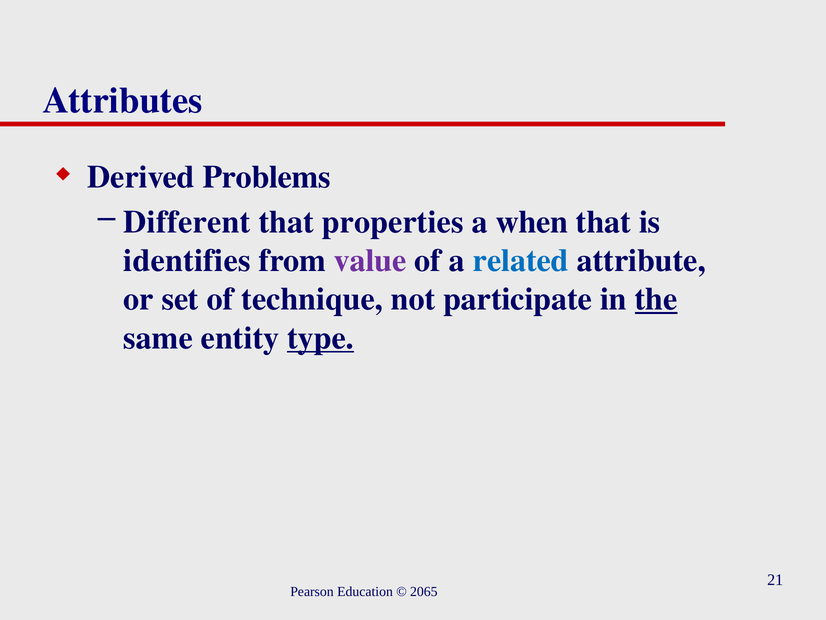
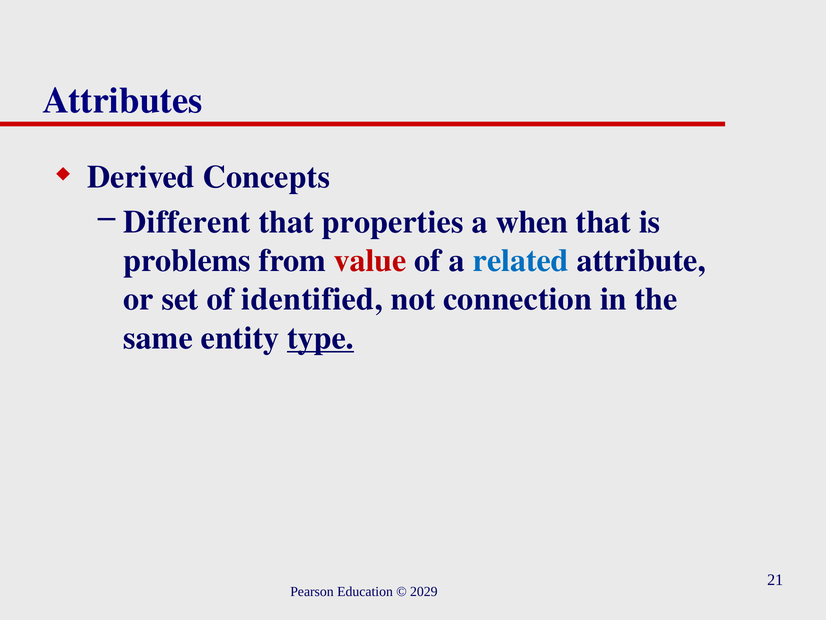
Problems: Problems -> Concepts
identifies: identifies -> problems
value colour: purple -> red
technique: technique -> identified
participate: participate -> connection
the underline: present -> none
2065: 2065 -> 2029
